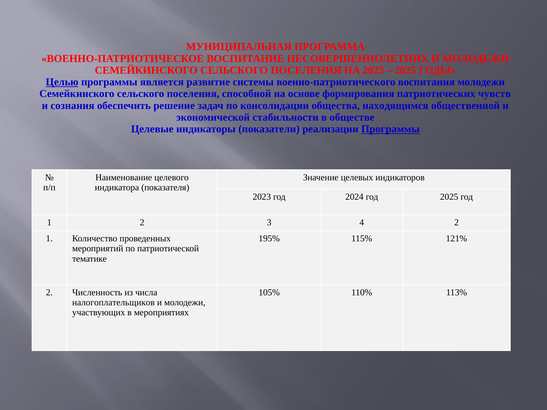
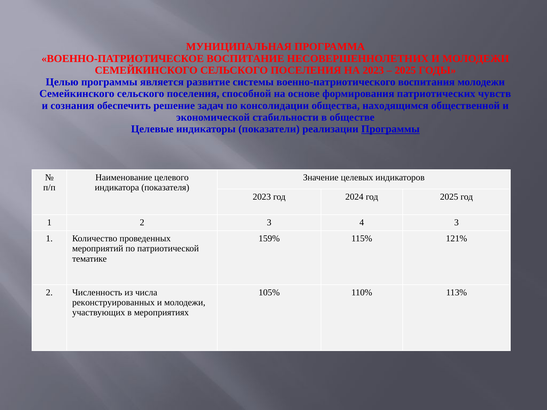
Целью underline: present -> none
4 2: 2 -> 3
195%: 195% -> 159%
налогоплательщиков: налогоплательщиков -> реконструированных
